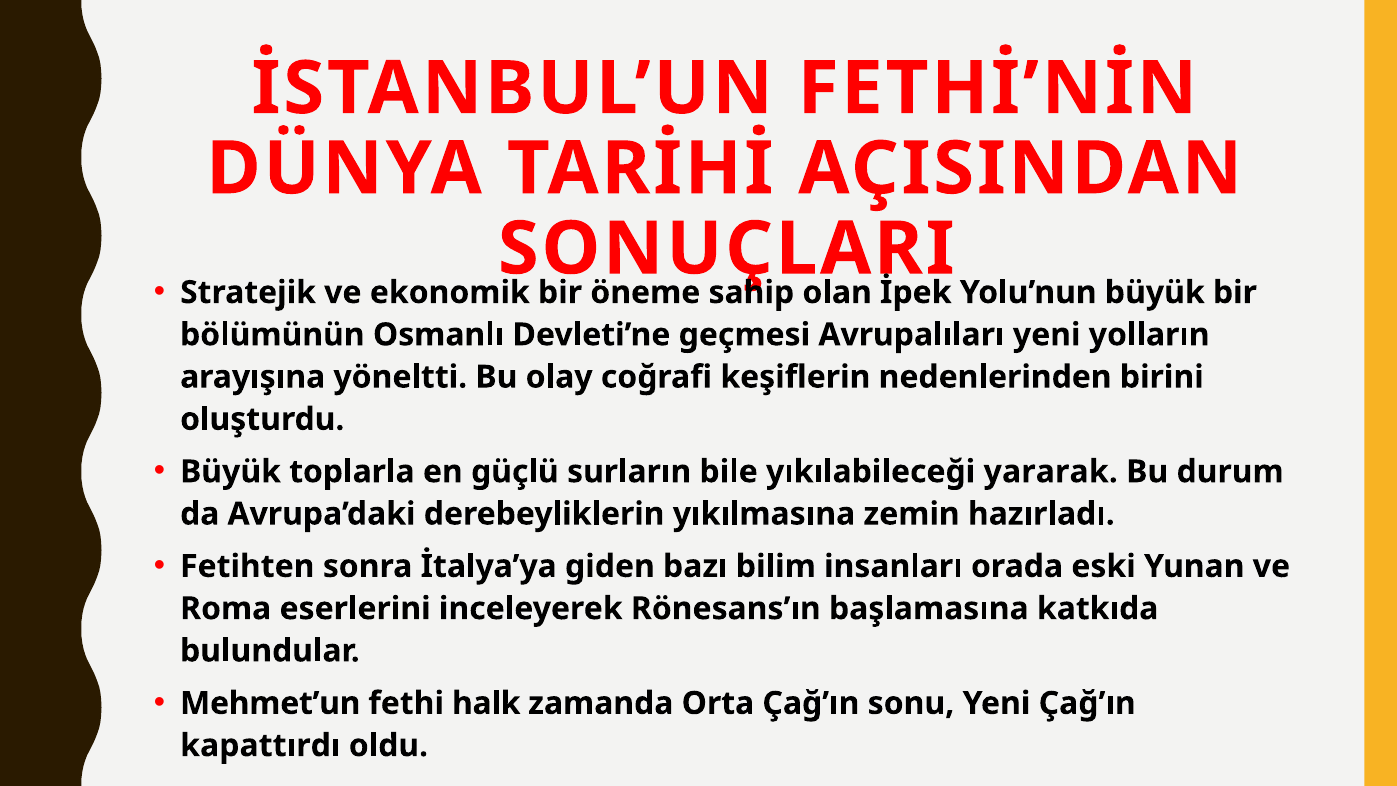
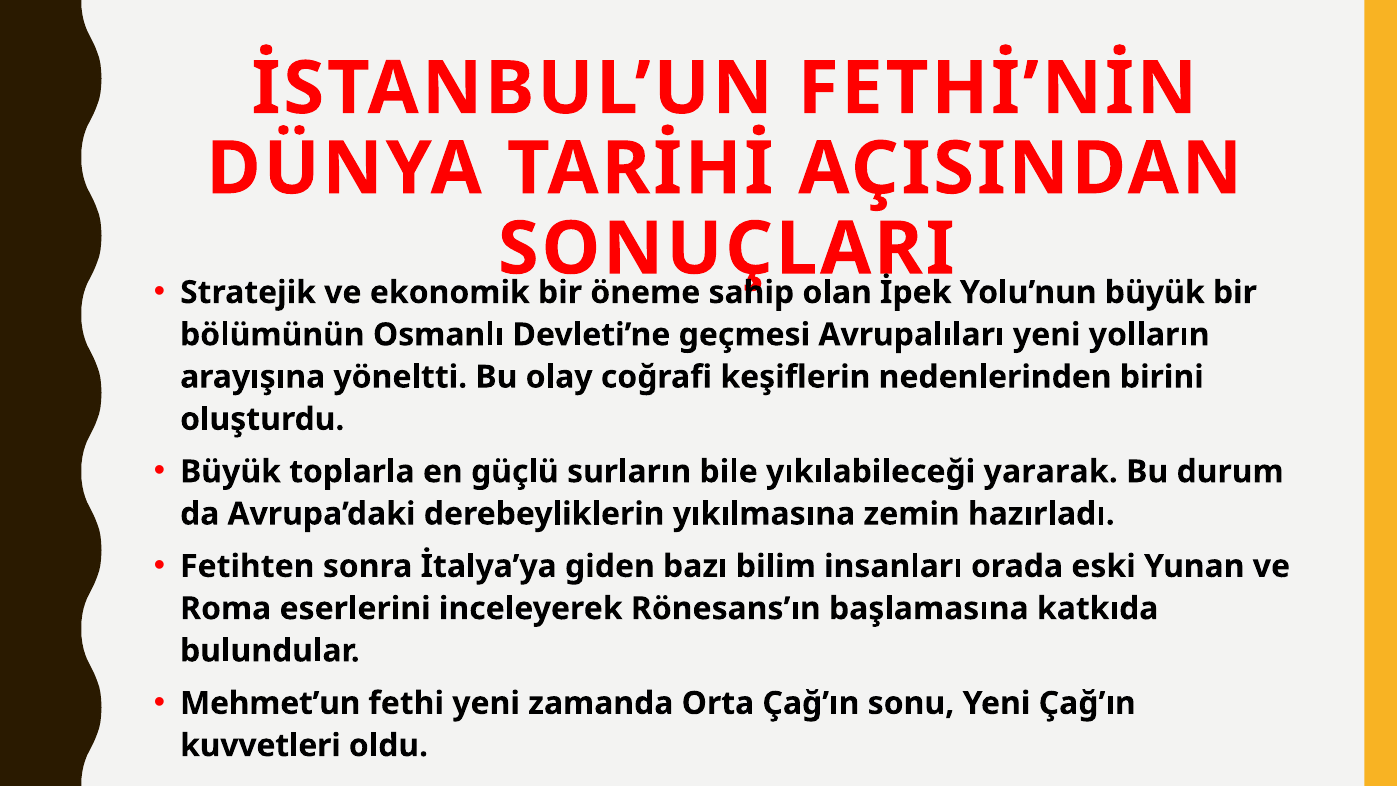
fethi halk: halk -> yeni
kapattırdı: kapattırdı -> kuvvetleri
